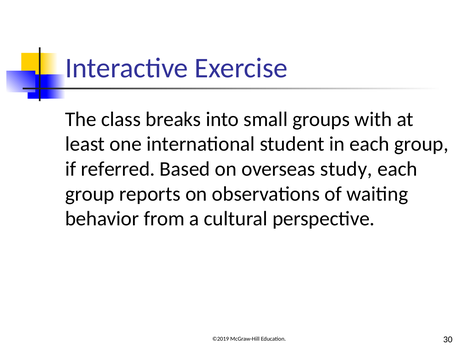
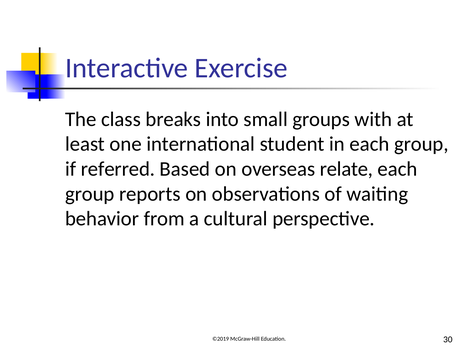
study: study -> relate
